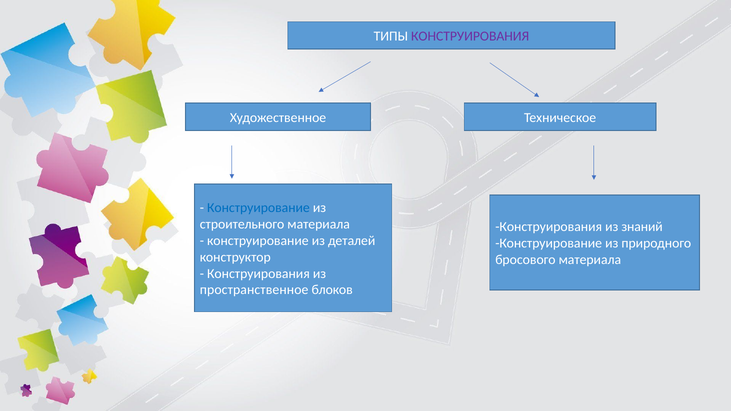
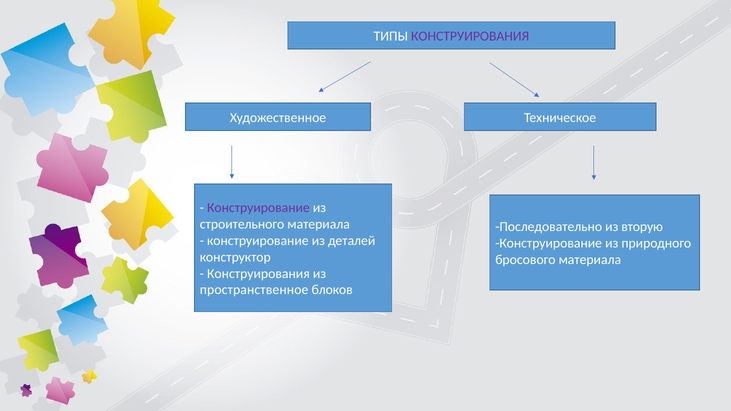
Конструирование at (258, 208) colour: blue -> purple
Конструирования at (549, 227): Конструирования -> Последовательно
знаний: знаний -> вторую
